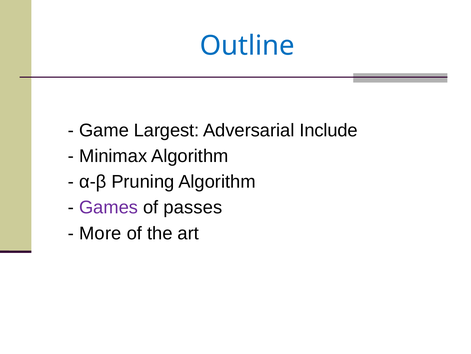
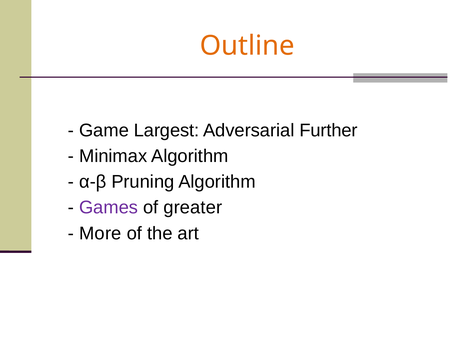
Outline colour: blue -> orange
Include: Include -> Further
passes: passes -> greater
